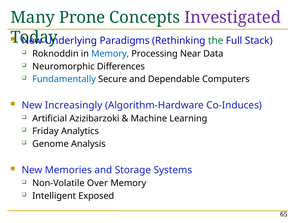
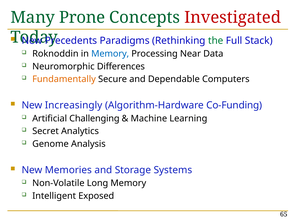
Investigated colour: purple -> red
Underlying: Underlying -> Precedents
Fundamentally colour: blue -> orange
Co-Induces: Co-Induces -> Co-Funding
Azizibarzoki: Azizibarzoki -> Challenging
Friday: Friday -> Secret
Over: Over -> Long
